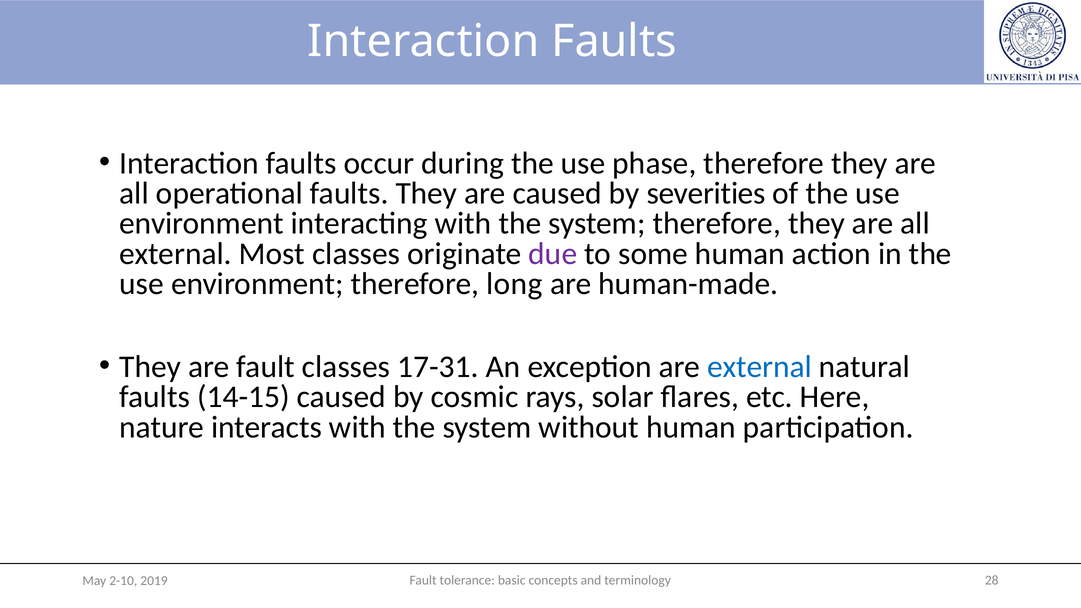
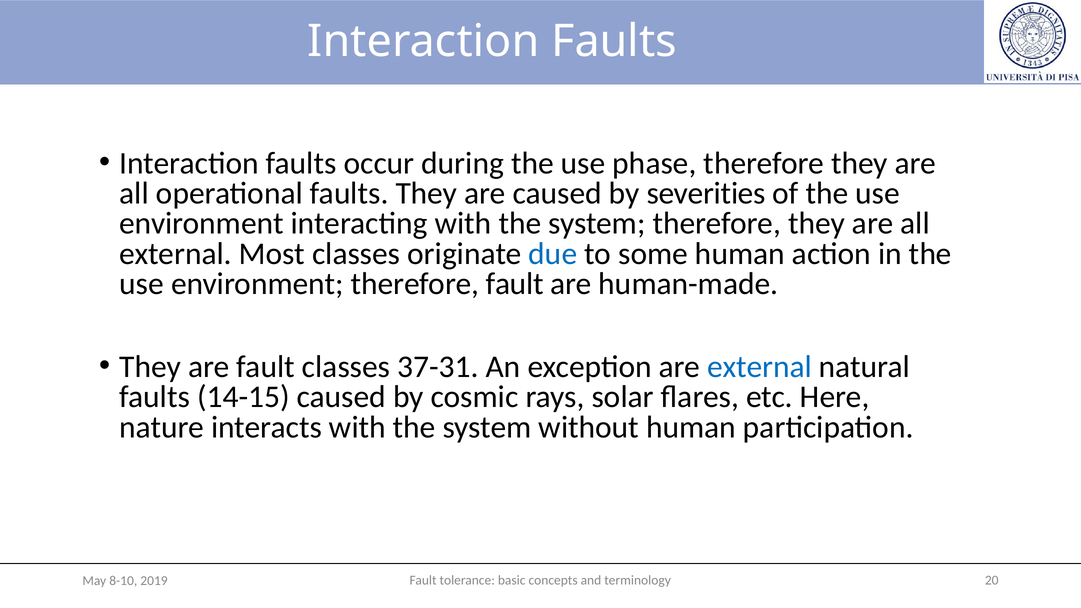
due colour: purple -> blue
therefore long: long -> fault
17-31: 17-31 -> 37-31
28: 28 -> 20
2-10: 2-10 -> 8-10
